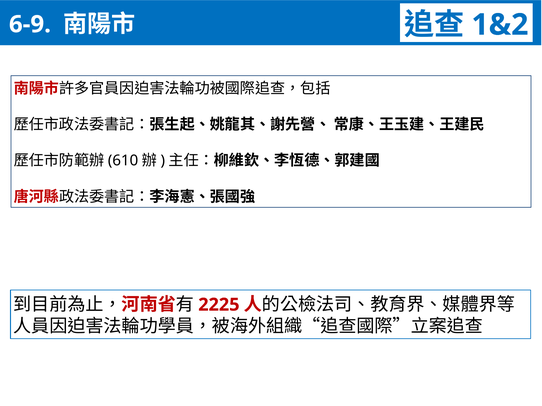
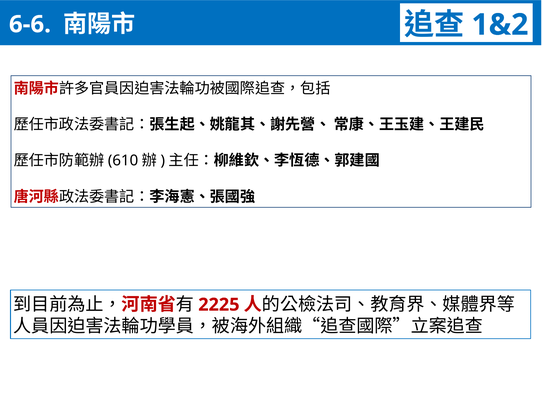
6-9: 6-9 -> 6-6
